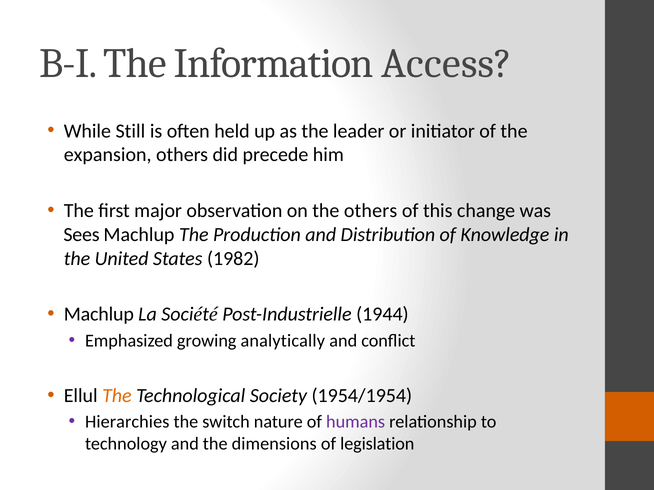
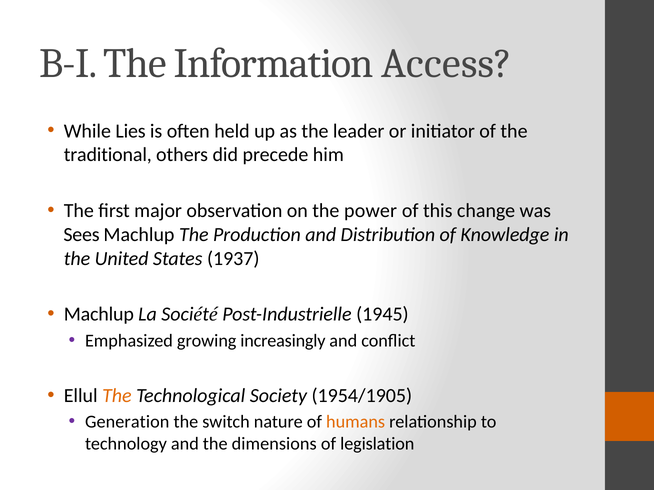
Still: Still -> Lies
expansion: expansion -> traditional
the others: others -> power
1982: 1982 -> 1937
1944: 1944 -> 1945
analytically: analytically -> increasingly
1954/1954: 1954/1954 -> 1954/1905
Hierarchies: Hierarchies -> Generation
humans colour: purple -> orange
